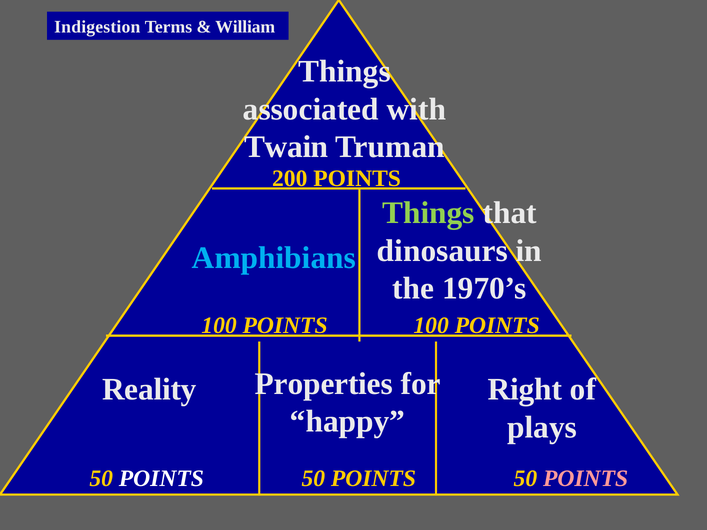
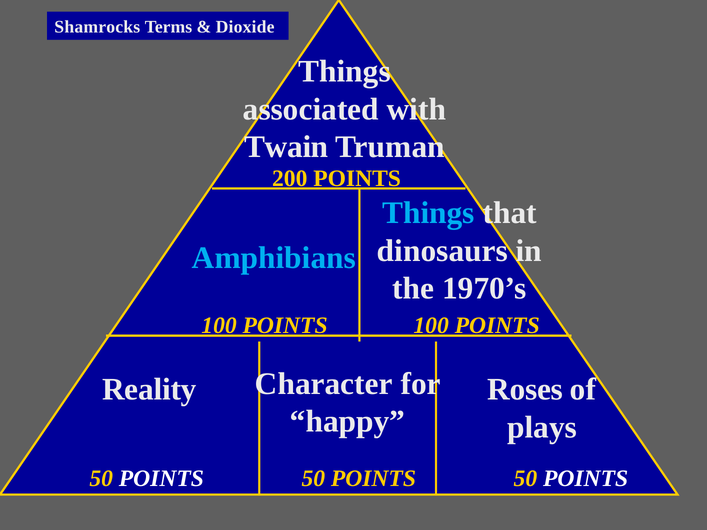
Indigestion: Indigestion -> Shamrocks
William: William -> Dioxide
Things at (428, 213) colour: light green -> light blue
Properties: Properties -> Character
Right: Right -> Roses
POINTS at (586, 479) colour: pink -> white
